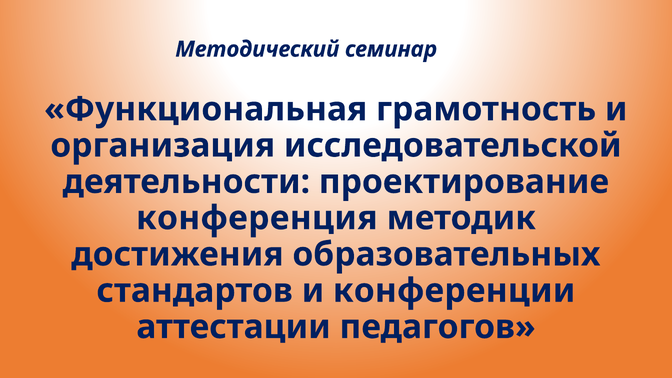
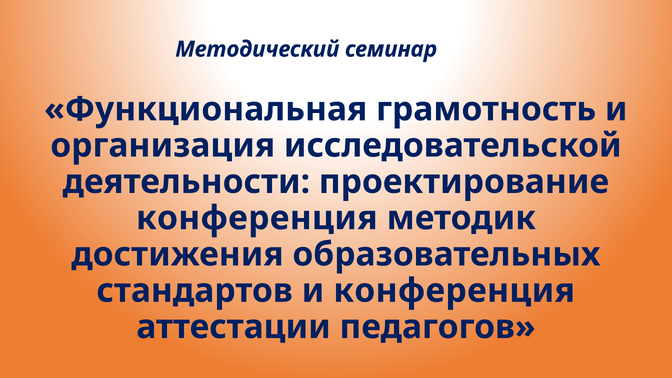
и конференции: конференции -> конференция
